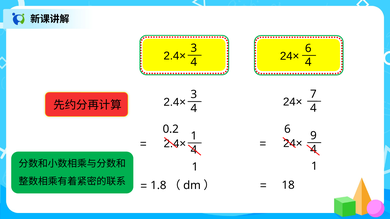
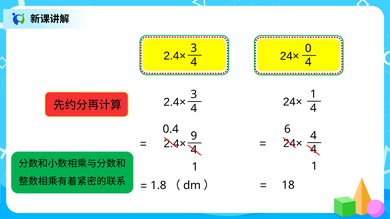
24× 6: 6 -> 0
24× 7: 7 -> 1
0.2: 0.2 -> 0.4
24× 9: 9 -> 4
2.4× 1: 1 -> 9
